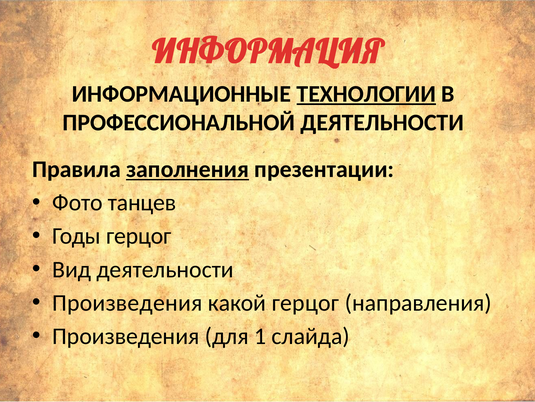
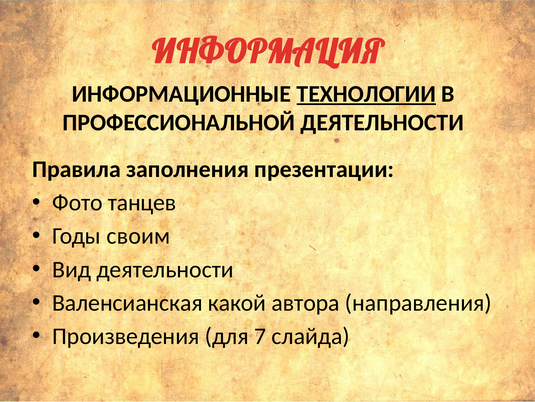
заполнения underline: present -> none
Годы герцог: герцог -> своим
Произведения at (127, 302): Произведения -> Валенсианская
какой герцог: герцог -> автора
1: 1 -> 7
